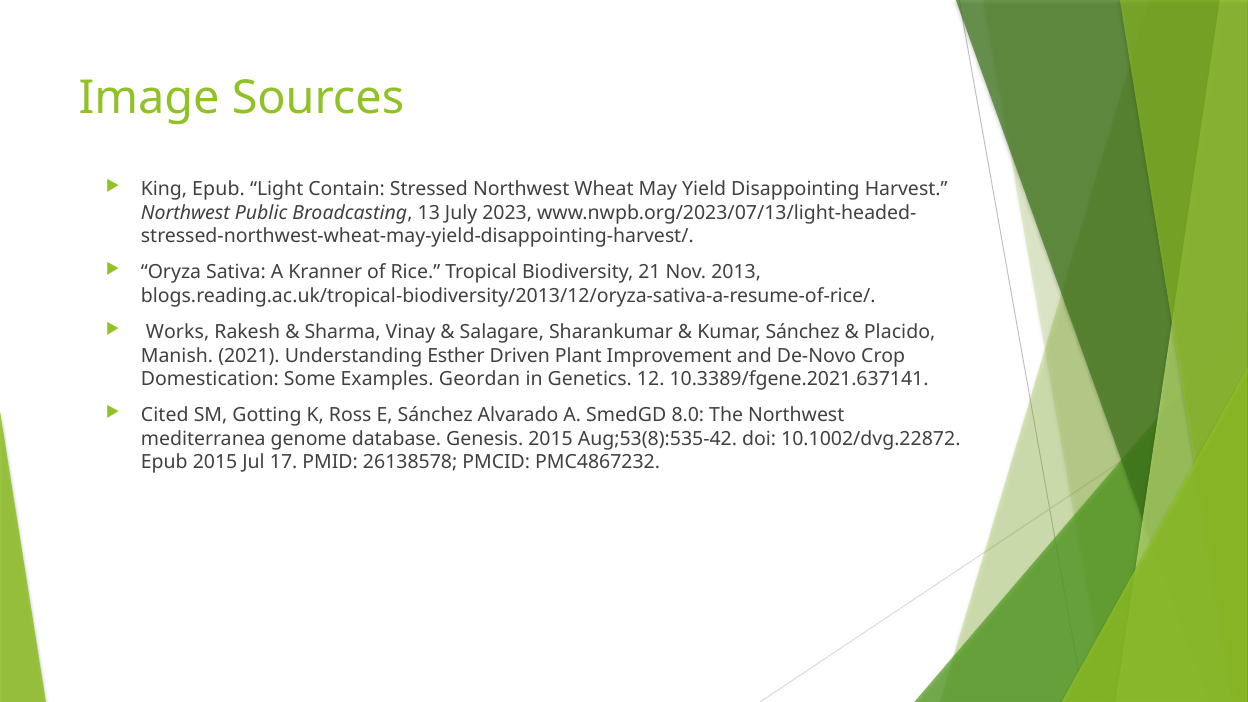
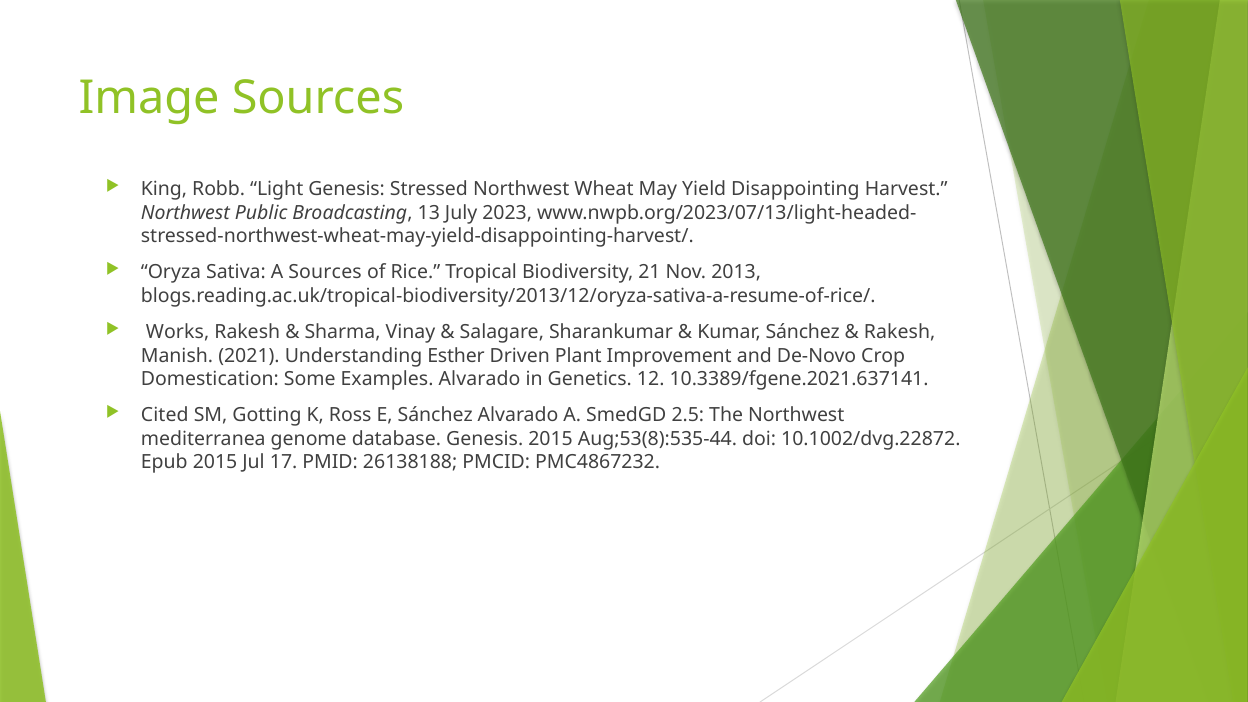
King Epub: Epub -> Robb
Light Contain: Contain -> Genesis
A Kranner: Kranner -> Sources
Placido at (900, 332): Placido -> Rakesh
Examples Geordan: Geordan -> Alvarado
8.0: 8.0 -> 2.5
Aug;53(8):535-42: Aug;53(8):535-42 -> Aug;53(8):535-44
26138578: 26138578 -> 26138188
